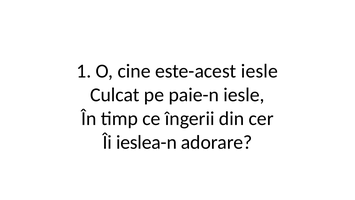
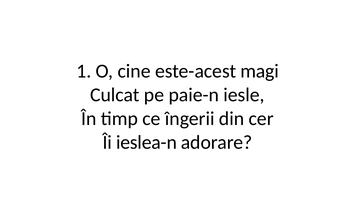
este-acest iesle: iesle -> magi
